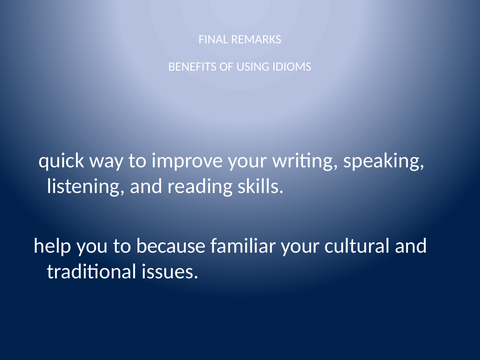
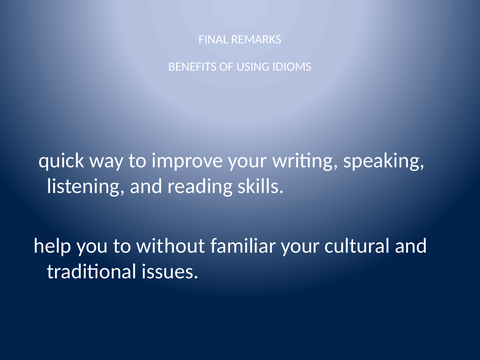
because: because -> without
